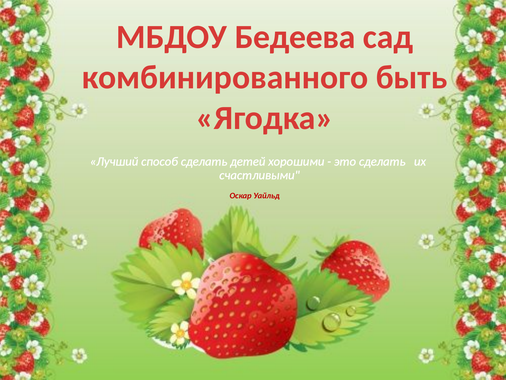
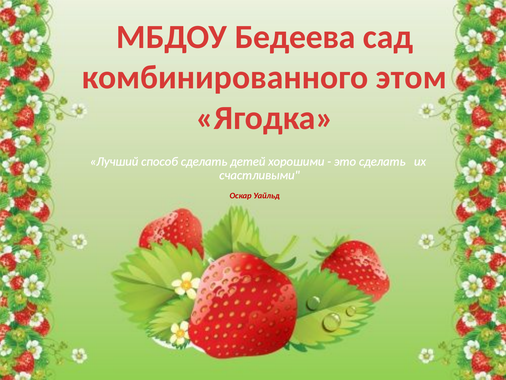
быть: быть -> этом
